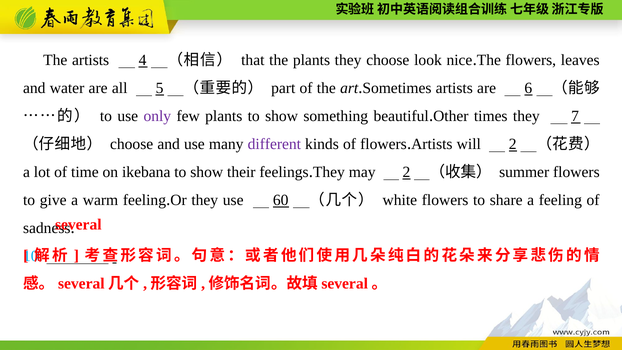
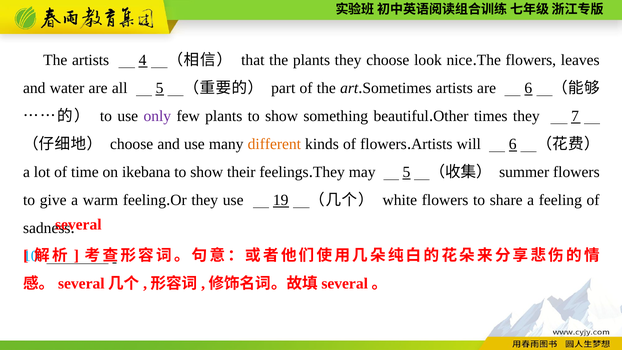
different colour: purple -> orange
will 2: 2 -> 6
may 2: 2 -> 5
60: 60 -> 19
